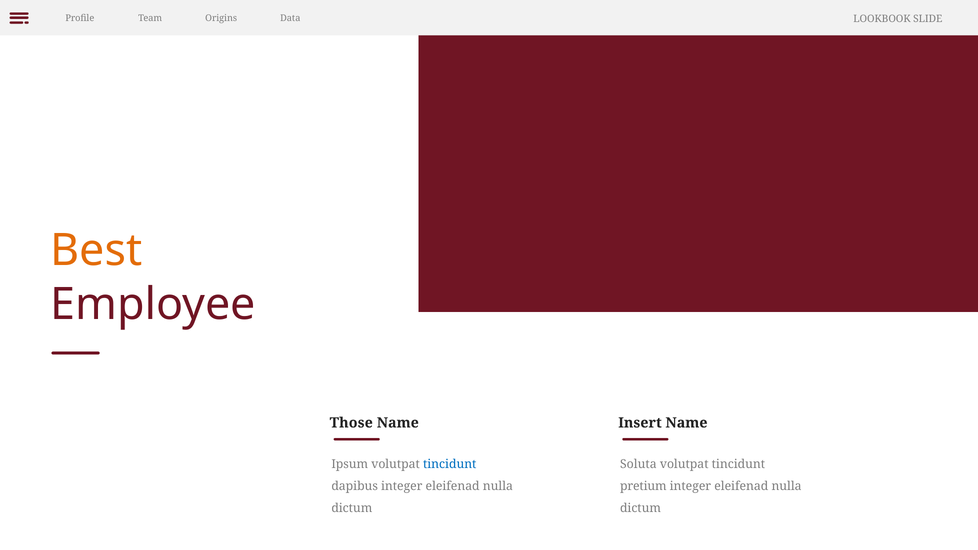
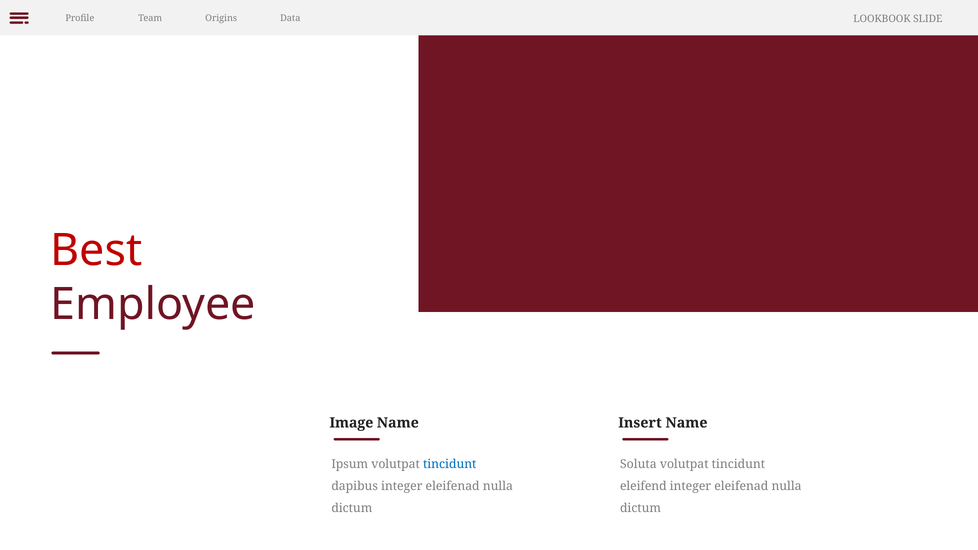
Best colour: orange -> red
Those: Those -> Image
pretium: pretium -> eleifend
